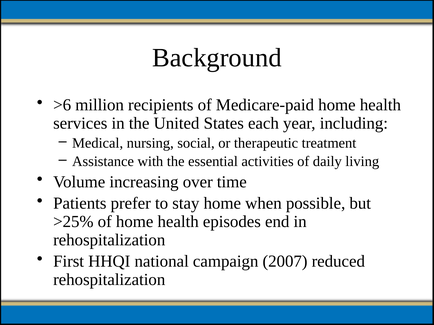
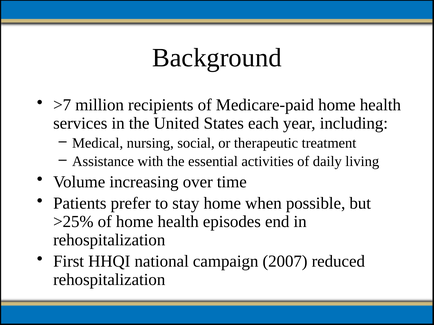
>6: >6 -> >7
